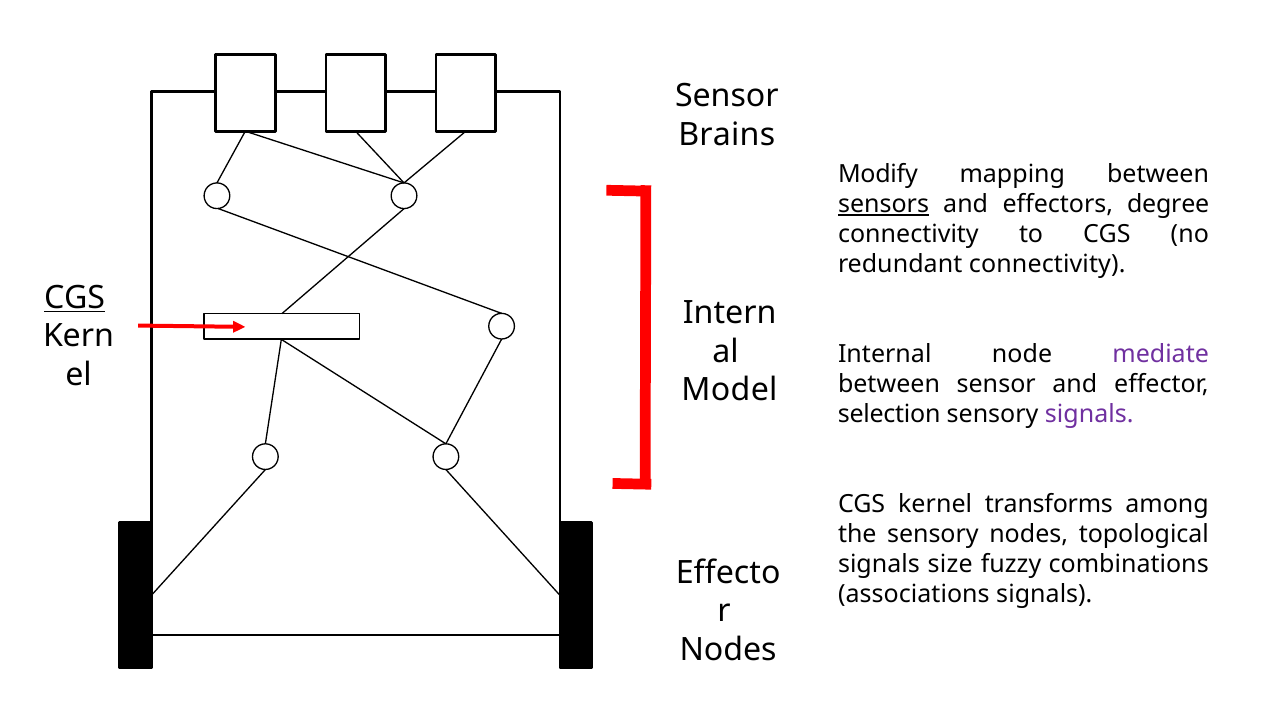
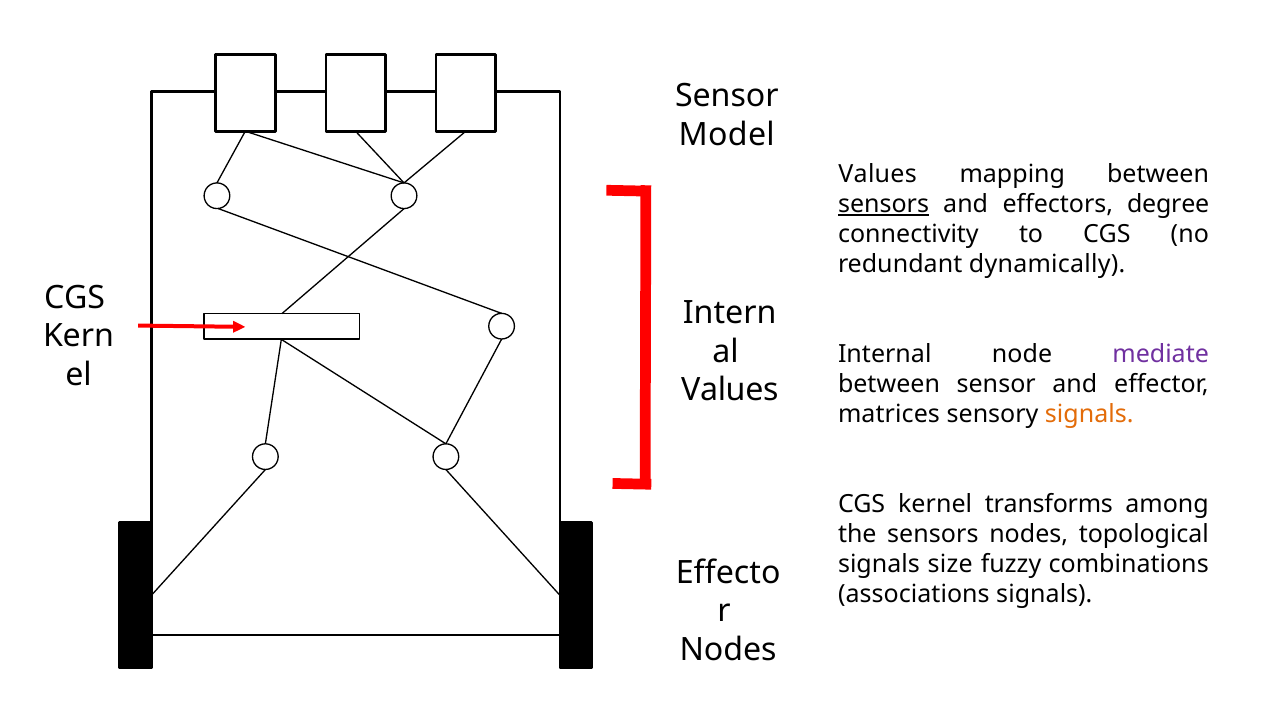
Brains: Brains -> Model
Modify at (878, 174): Modify -> Values
redundant connectivity: connectivity -> dynamically
CGS at (75, 298) underline: present -> none
Model at (729, 390): Model -> Values
selection: selection -> matrices
signals at (1089, 415) colour: purple -> orange
the sensory: sensory -> sensors
